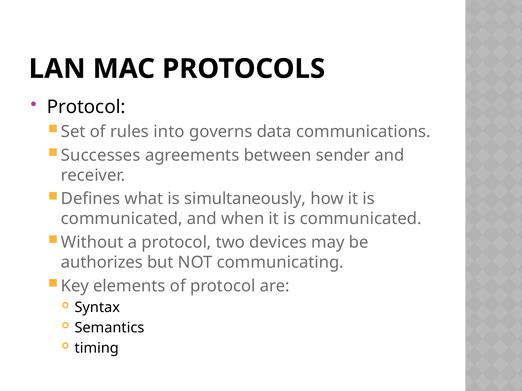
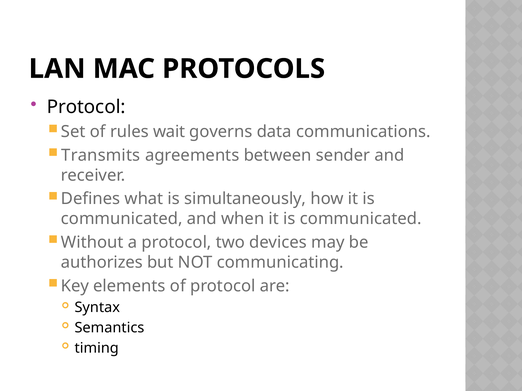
into: into -> wait
Successes: Successes -> Transmits
